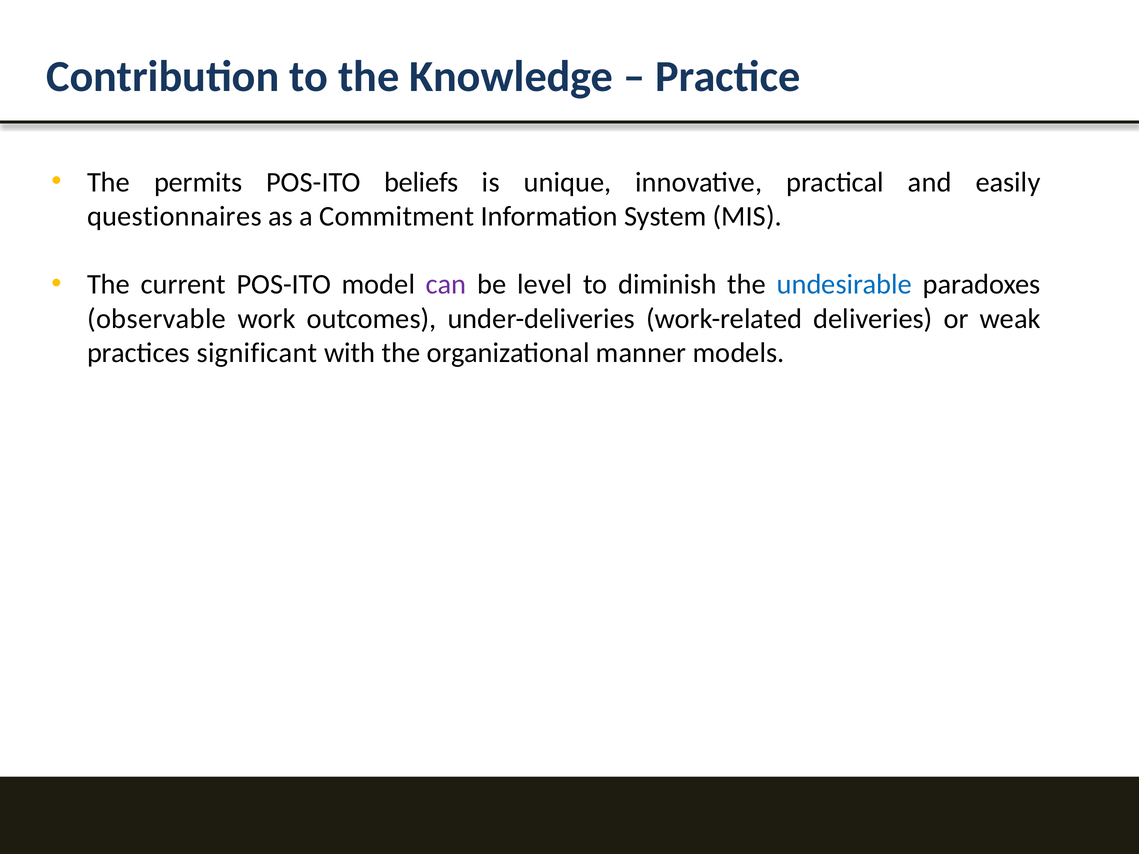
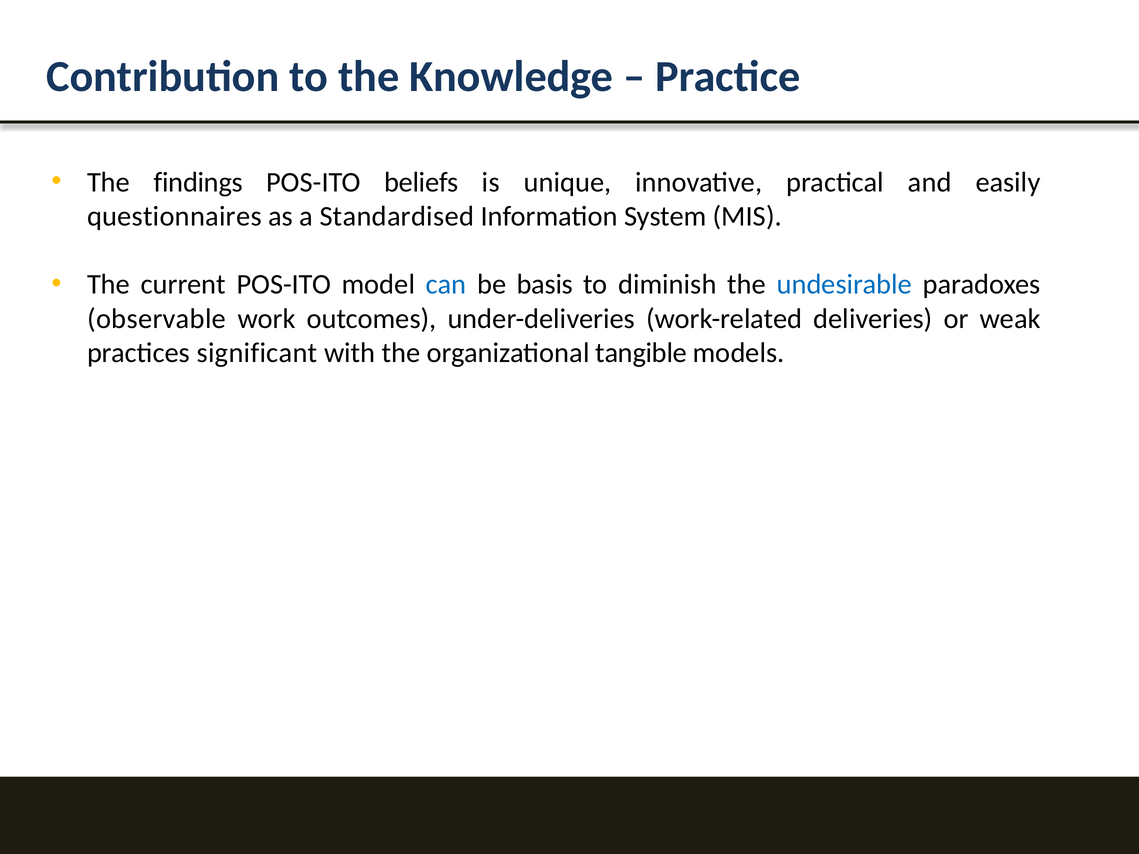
permits: permits -> findings
Commitment: Commitment -> Standardised
can colour: purple -> blue
level: level -> basis
manner: manner -> tangible
